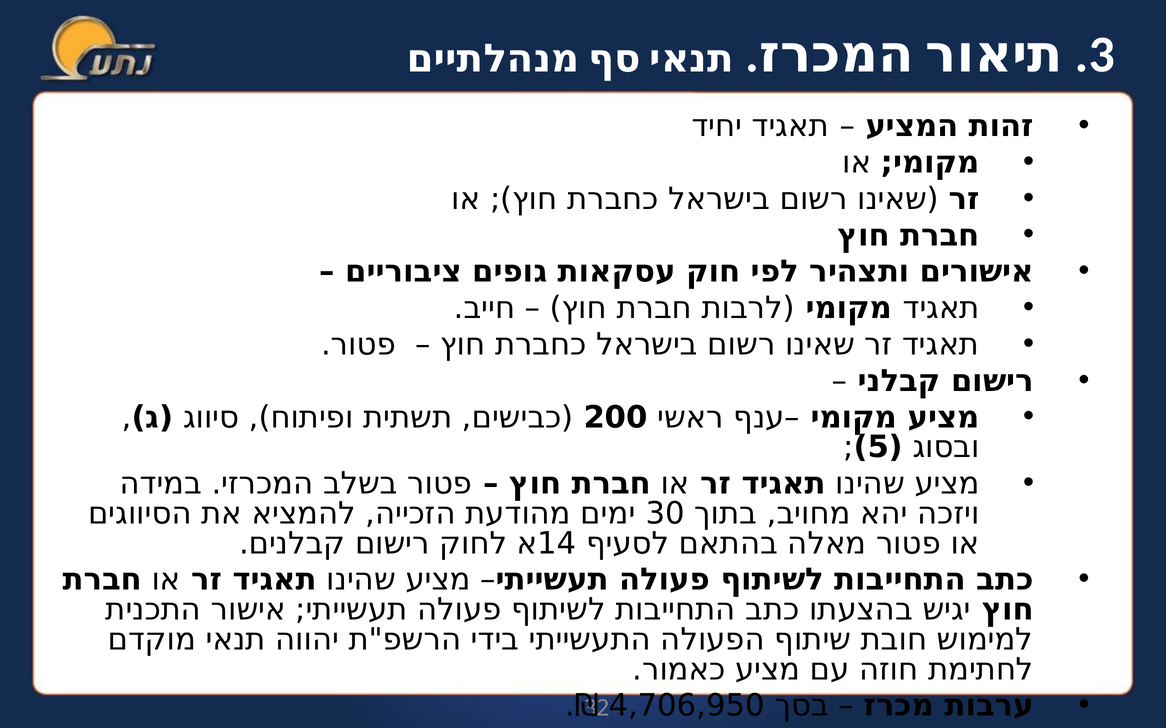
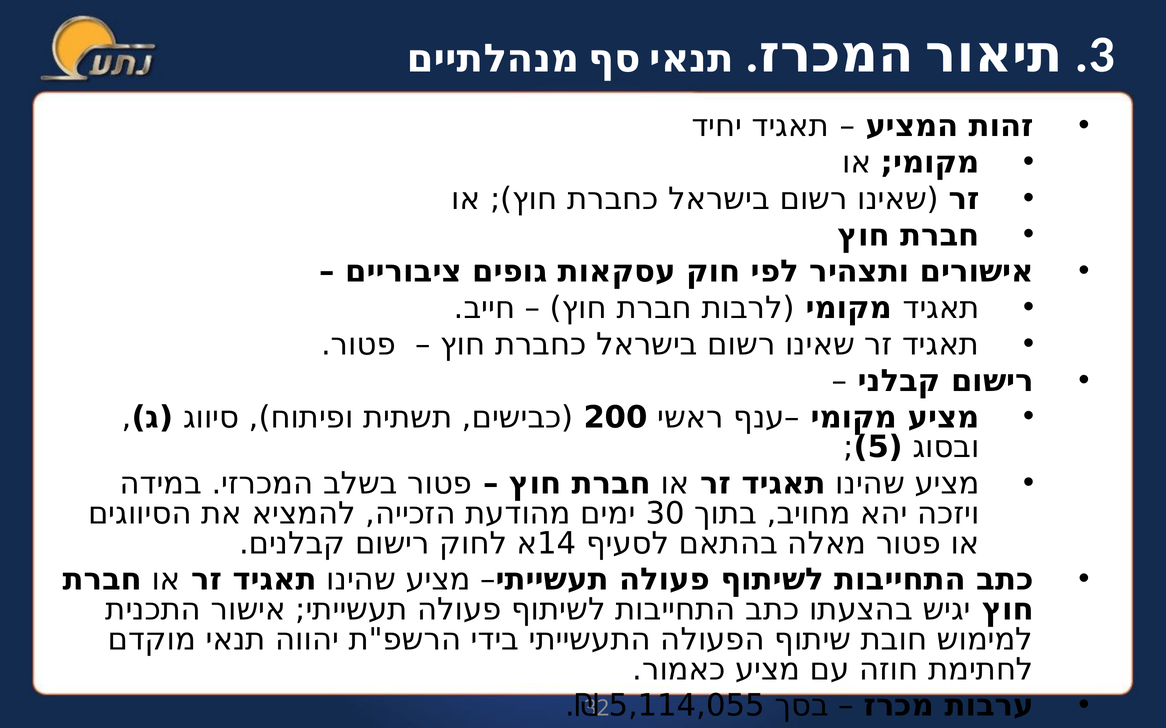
4,706,950: 4,706,950 -> 5,114,055
